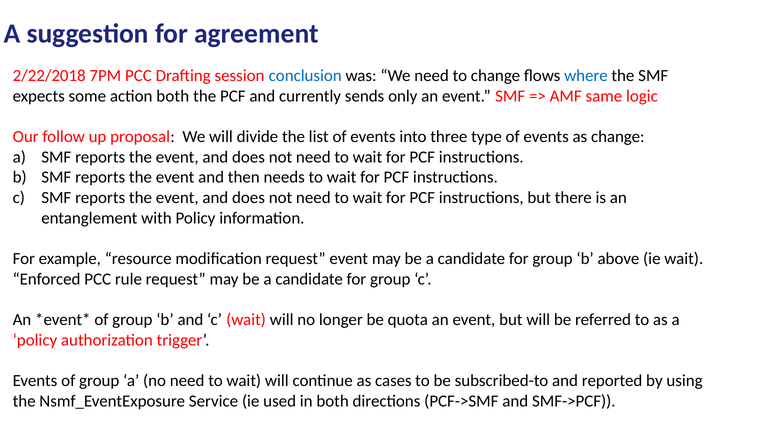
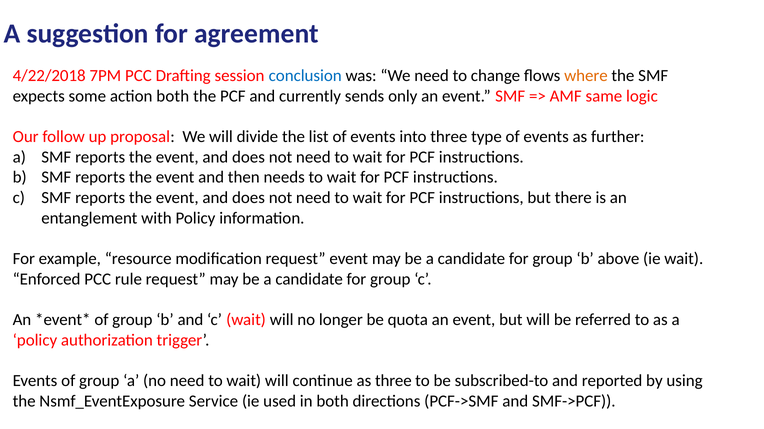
2/22/2018: 2/22/2018 -> 4/22/2018
where colour: blue -> orange
as change: change -> further
as cases: cases -> three
